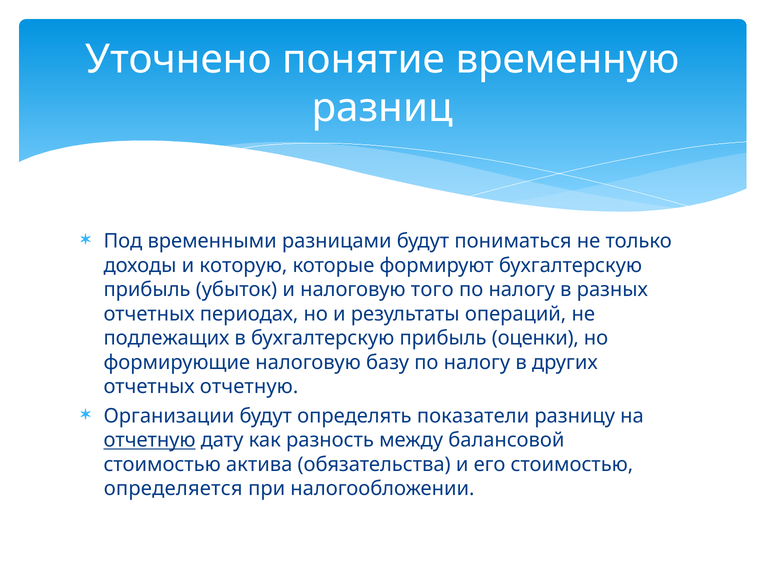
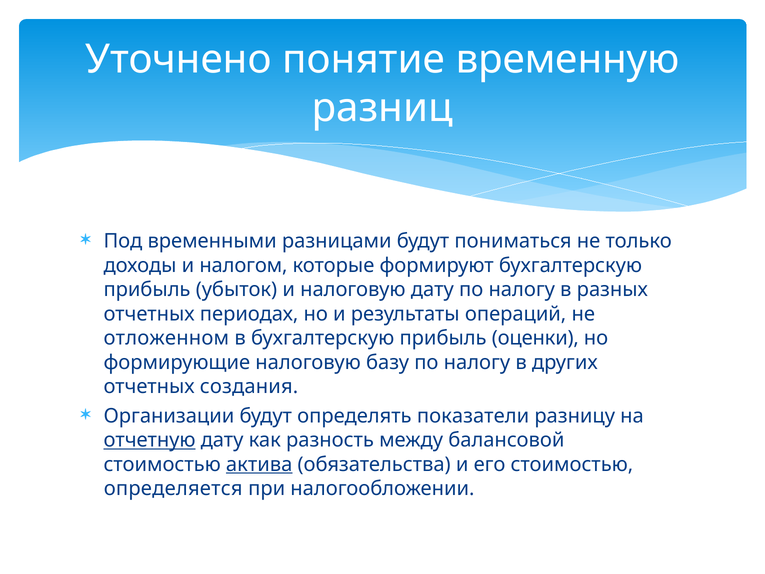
которую: которую -> налогом
налоговую того: того -> дату
подлежащих: подлежащих -> отложенном
отчетных отчетную: отчетную -> создания
актива underline: none -> present
